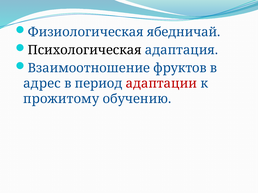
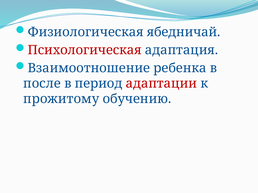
Психологическая colour: black -> red
фруктов: фруктов -> ребенка
адрес: адрес -> после
